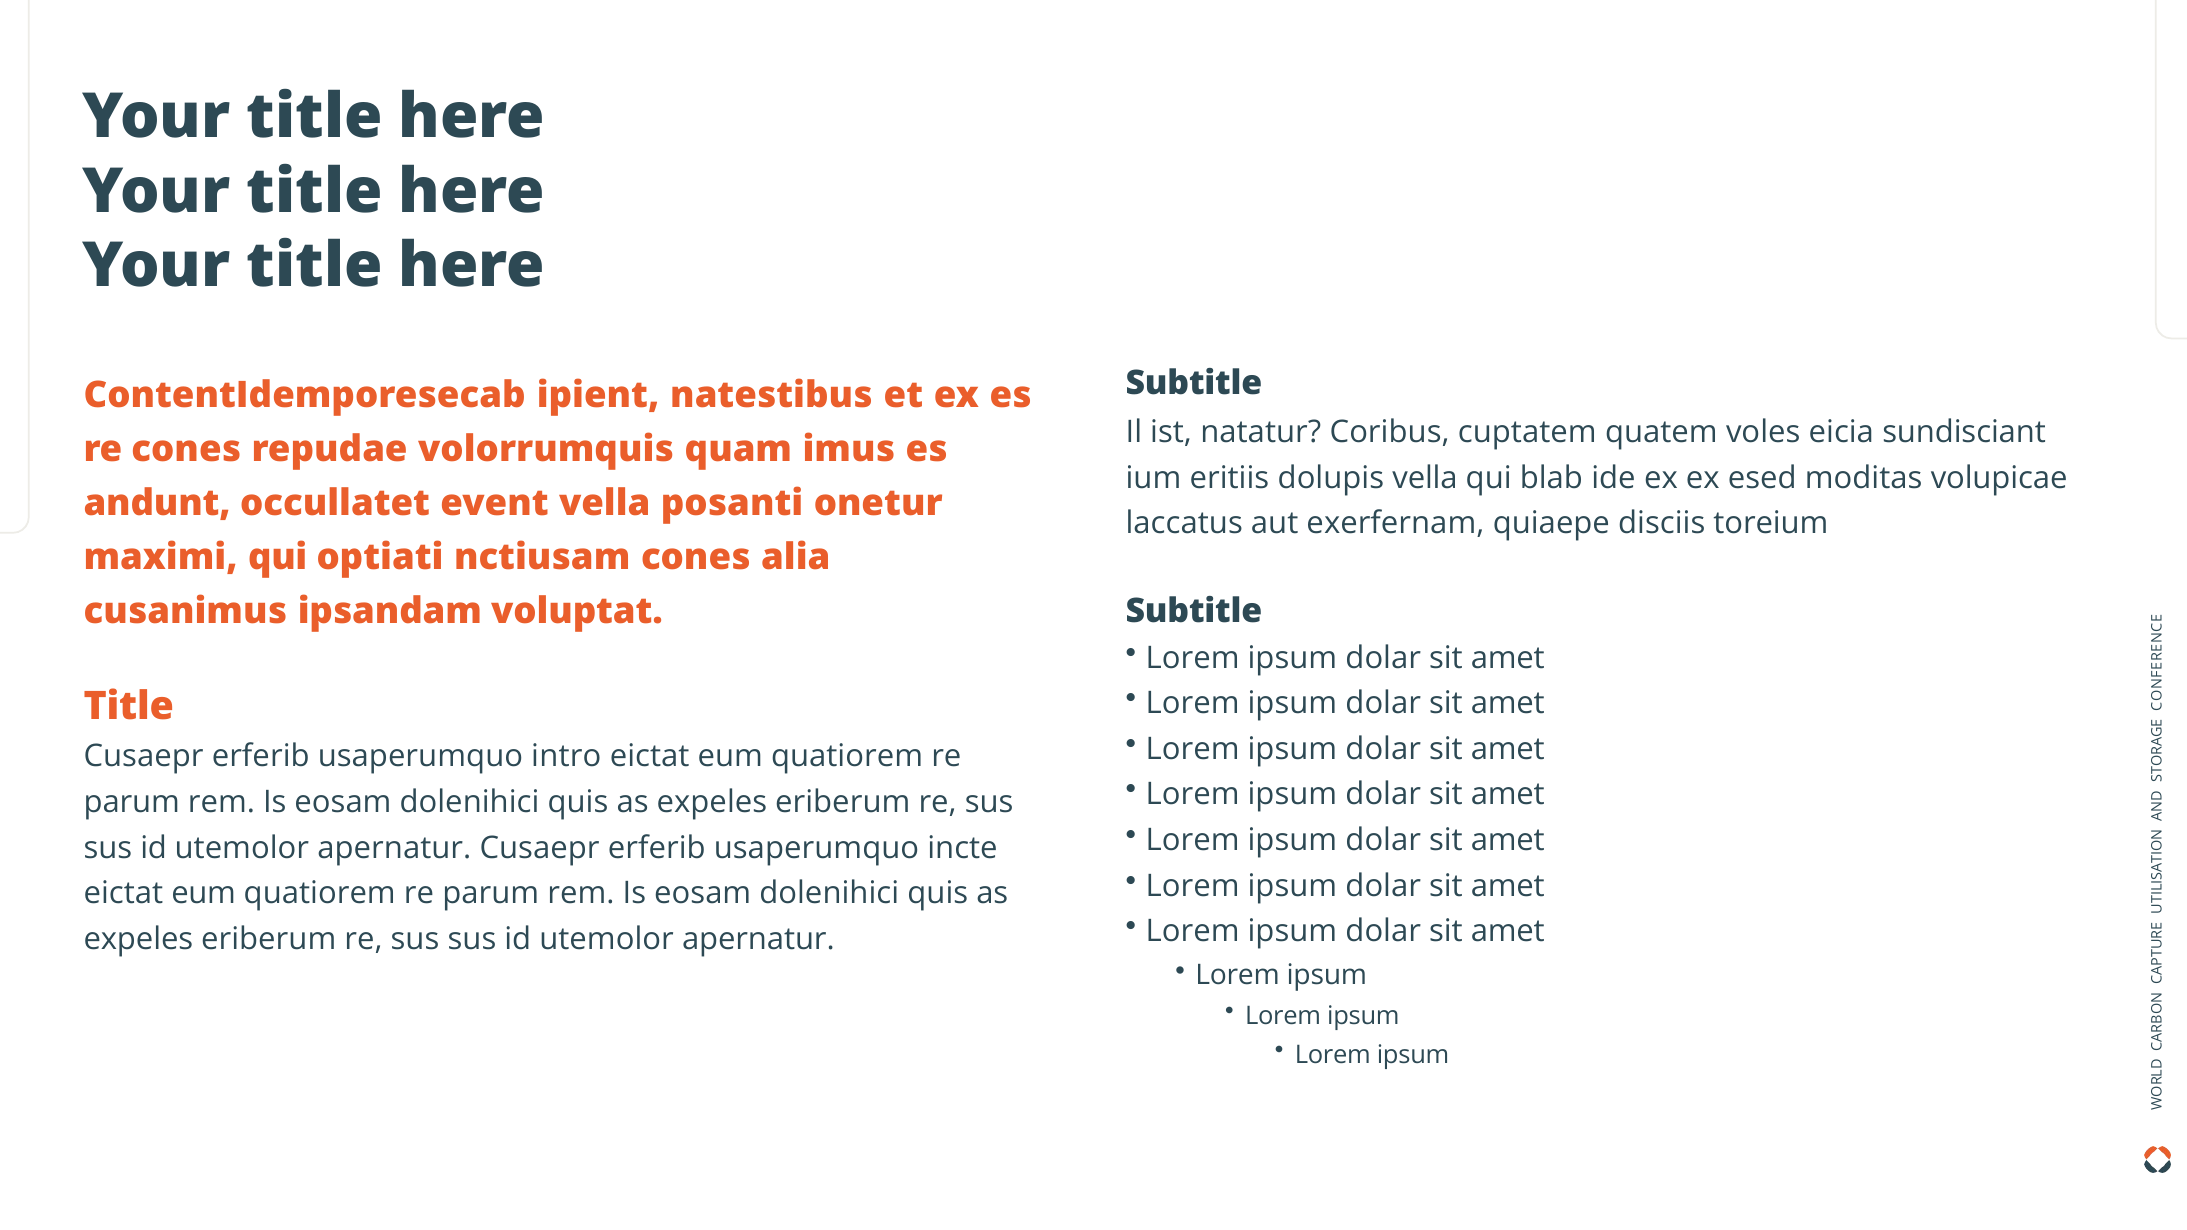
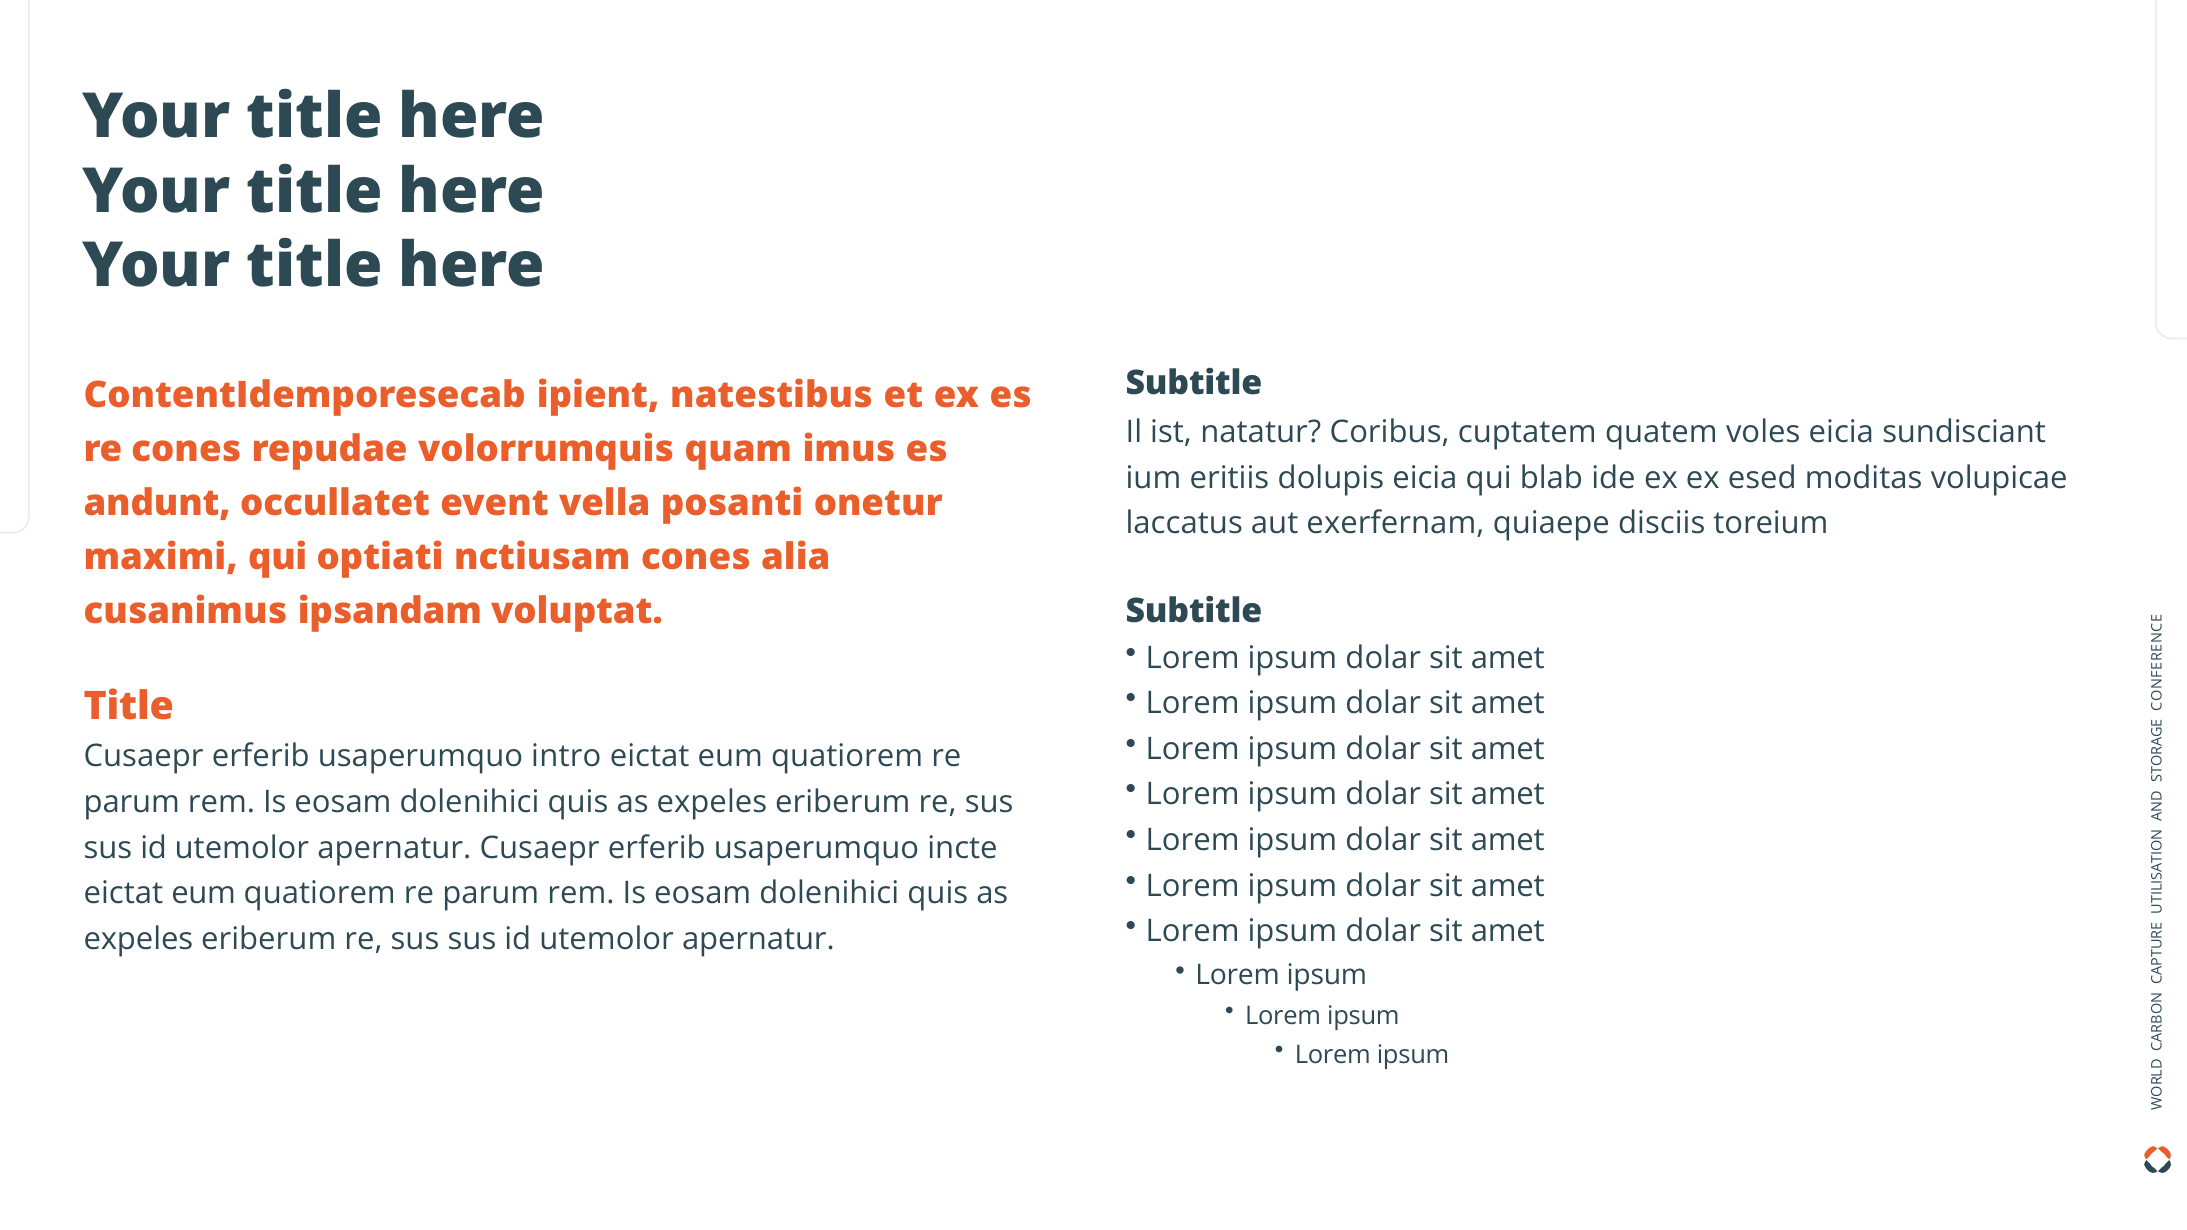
dolupis vella: vella -> eicia
